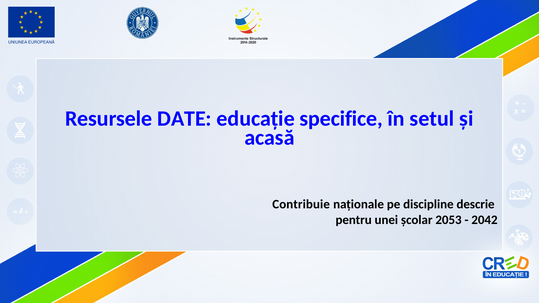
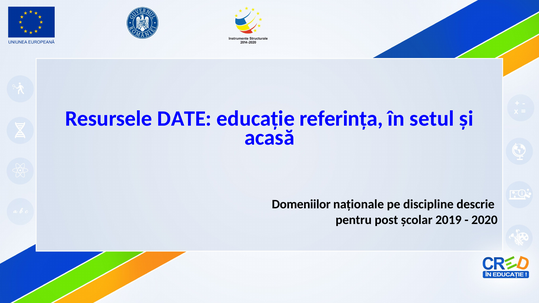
specifice: specifice -> referința
Contribuie: Contribuie -> Domeniilor
unei: unei -> post
2053: 2053 -> 2019
2042: 2042 -> 2020
